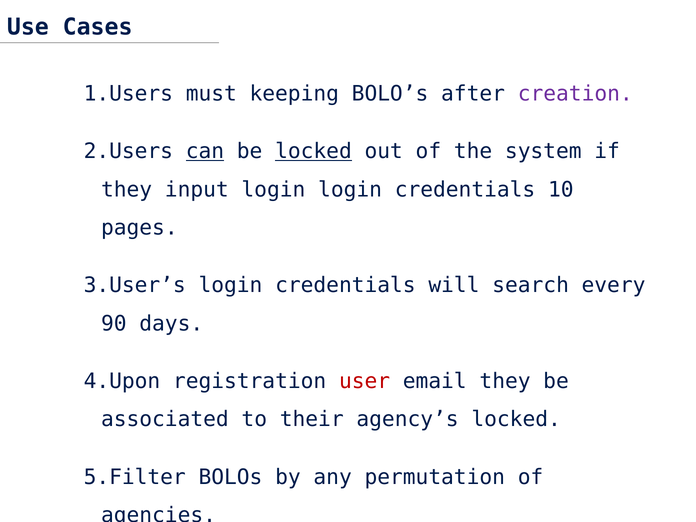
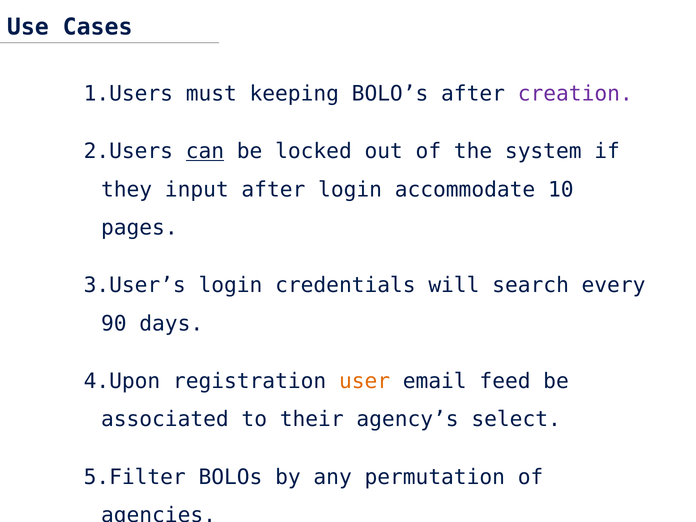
locked at (313, 151) underline: present -> none
input login: login -> after
credentials at (465, 190): credentials -> accommodate
user colour: red -> orange
email they: they -> feed
agency’s locked: locked -> select
